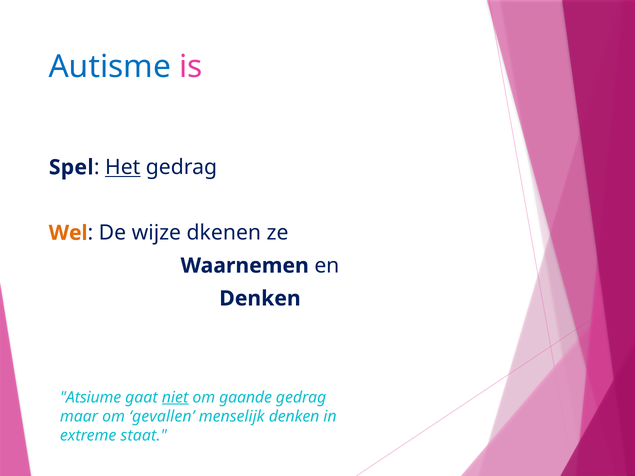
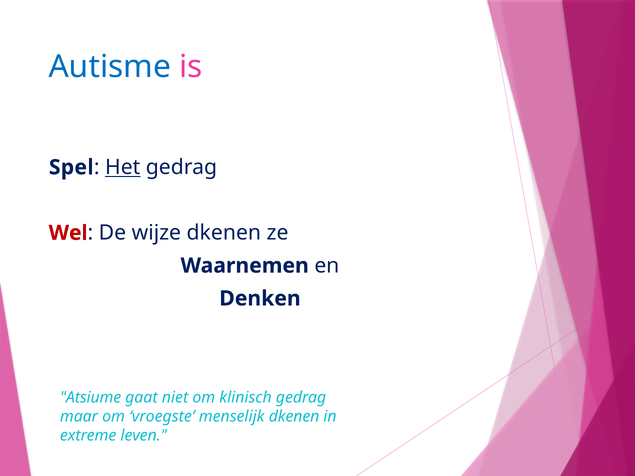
Wel colour: orange -> red
niet underline: present -> none
gaande: gaande -> klinisch
gevallen: gevallen -> vroegste
menselijk denken: denken -> dkenen
staat: staat -> leven
